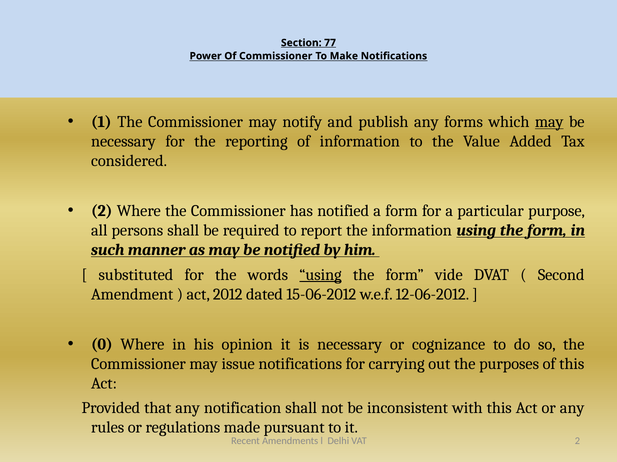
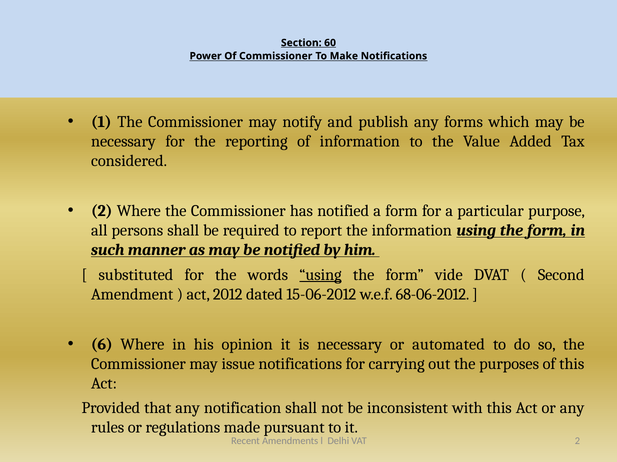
77: 77 -> 60
may at (549, 122) underline: present -> none
12-06-2012: 12-06-2012 -> 68-06-2012
0: 0 -> 6
cognizance: cognizance -> automated
